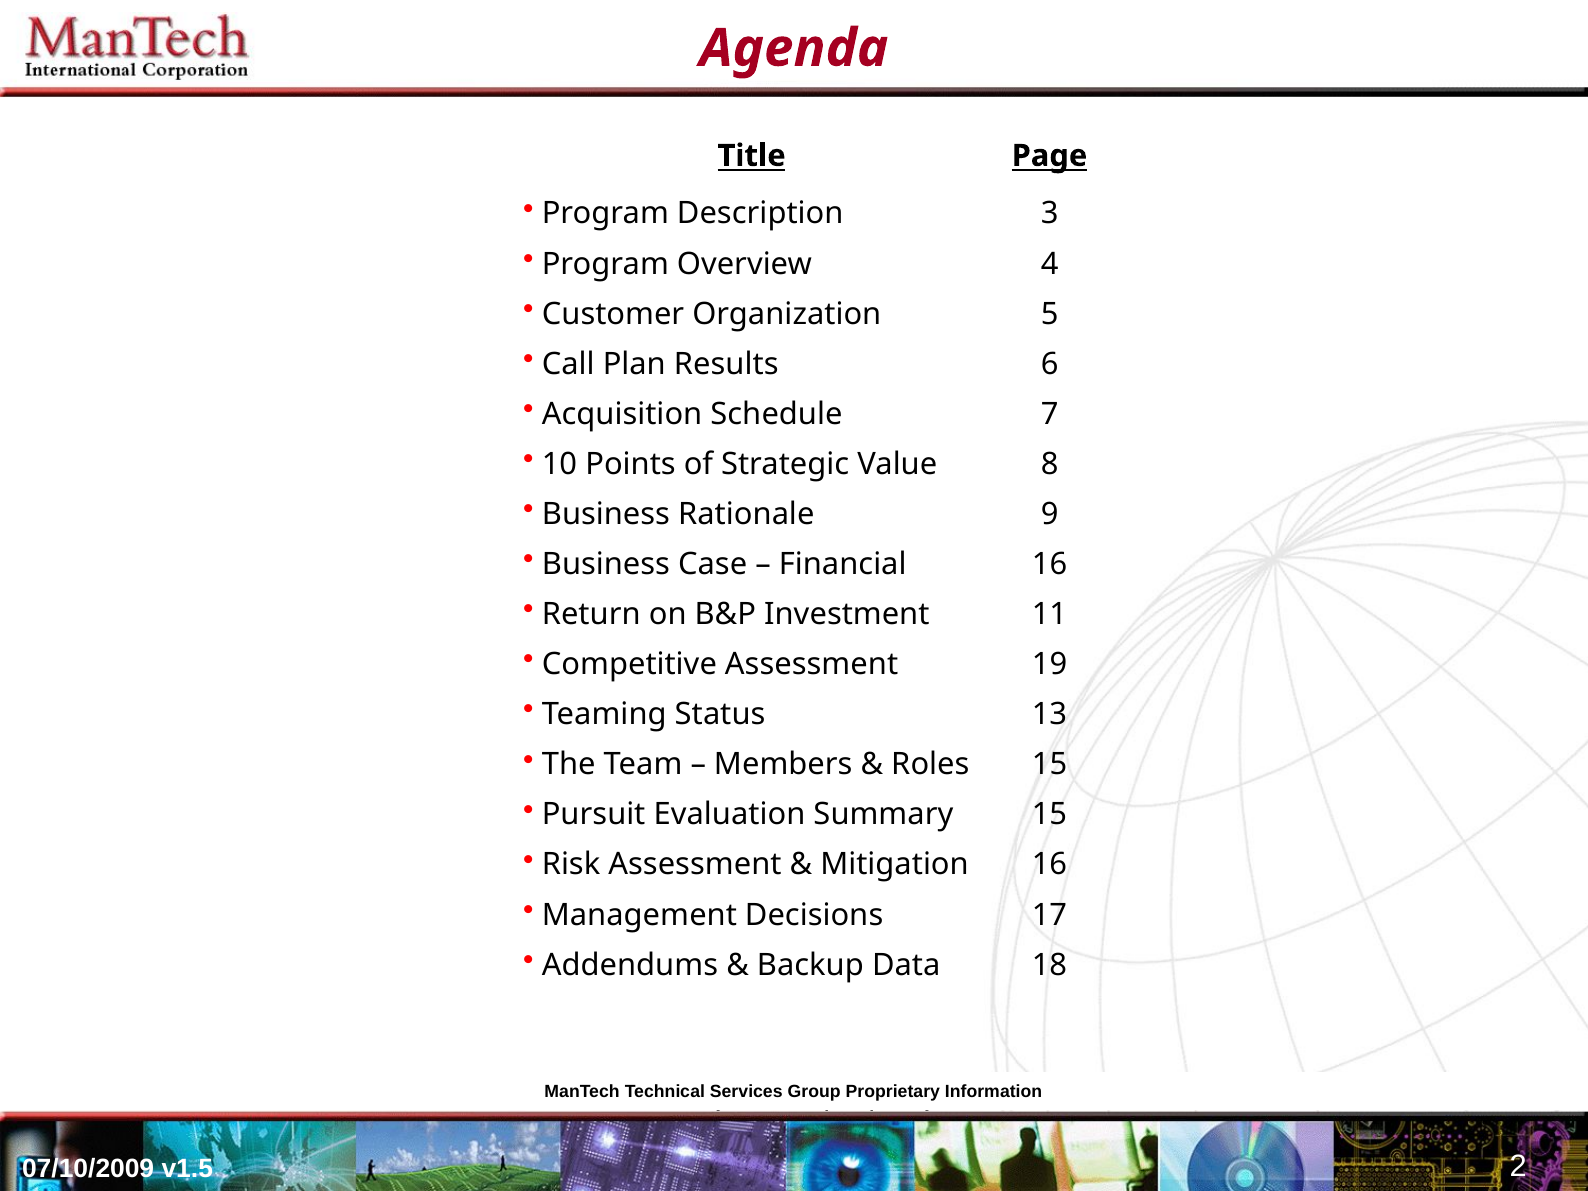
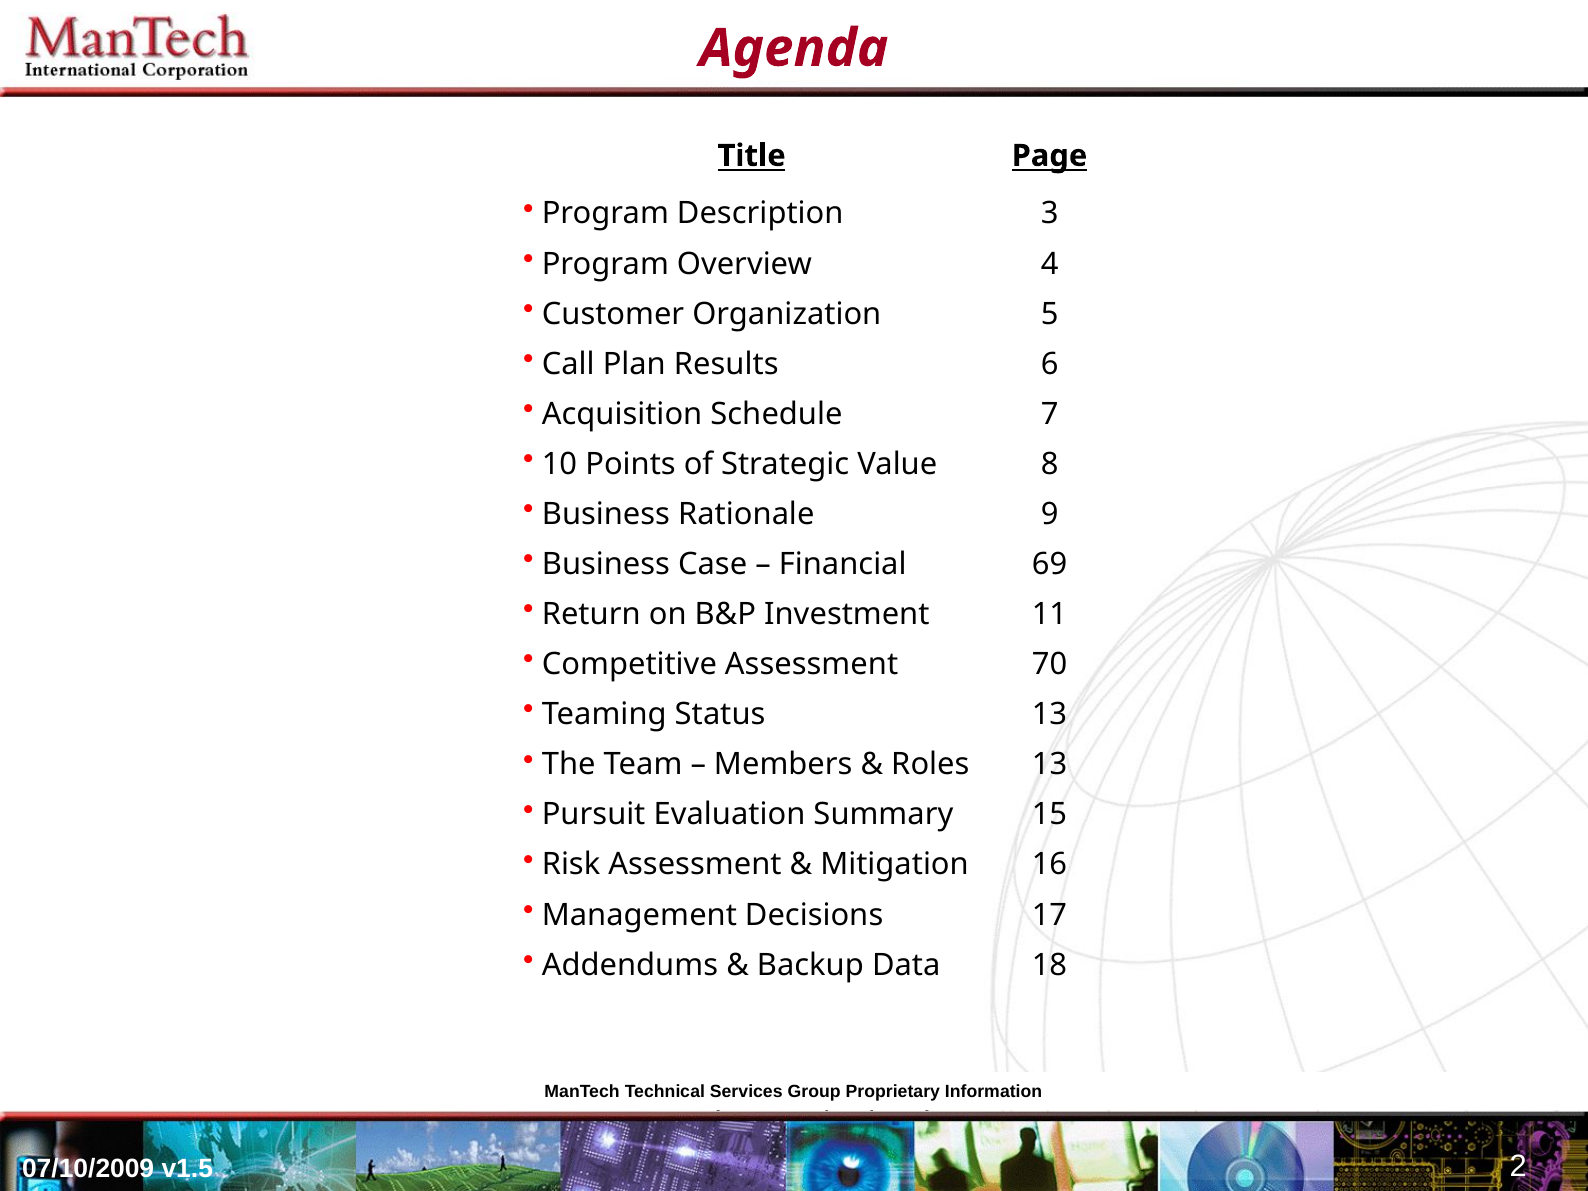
Financial 16: 16 -> 69
19: 19 -> 70
Roles 15: 15 -> 13
